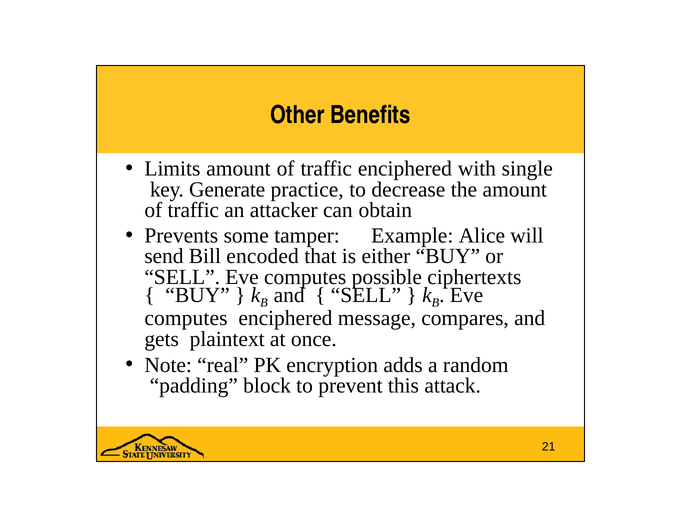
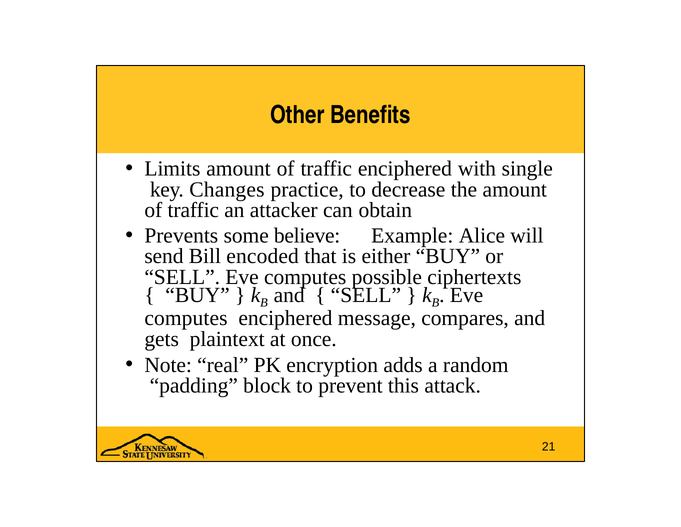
Generate: Generate -> Changes
tamper: tamper -> believe
